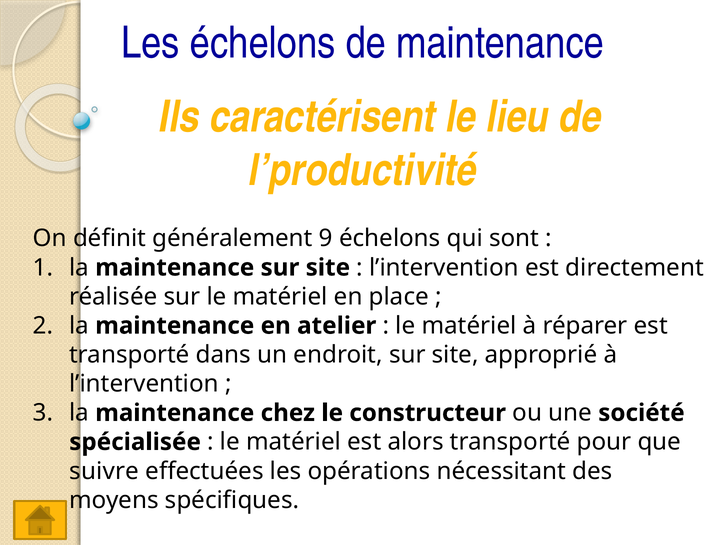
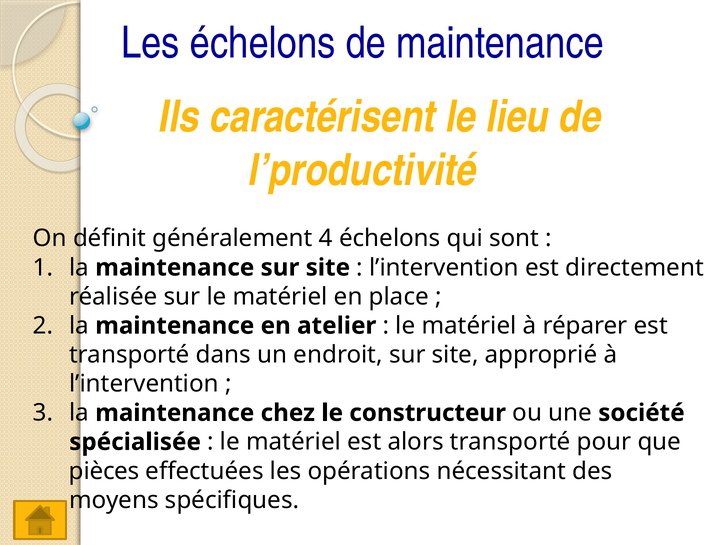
9: 9 -> 4
suivre: suivre -> pièces
